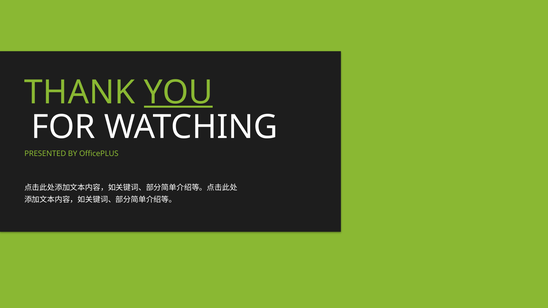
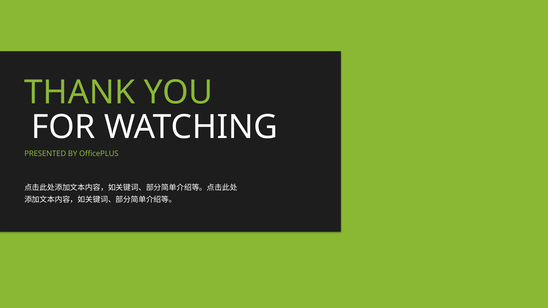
YOU underline: present -> none
